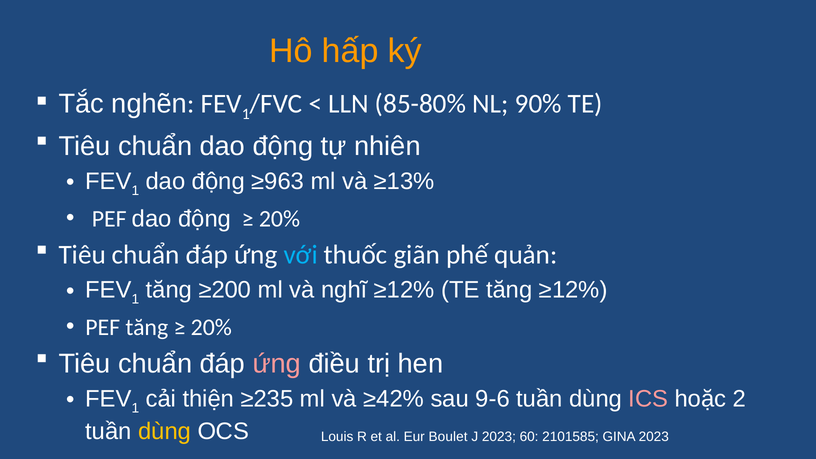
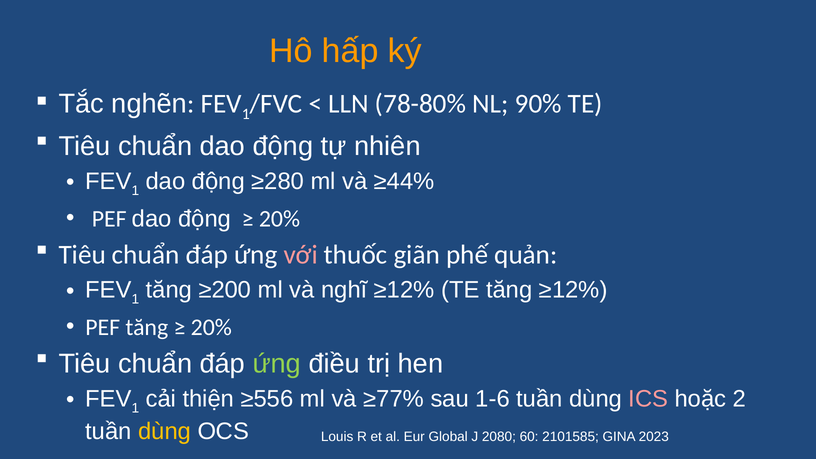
85-80%: 85-80% -> 78-80%
≥963: ≥963 -> ≥280
≥13%: ≥13% -> ≥44%
với colour: light blue -> pink
ứng at (277, 364) colour: pink -> light green
≥235: ≥235 -> ≥556
≥42%: ≥42% -> ≥77%
9-6: 9-6 -> 1-6
Boulet: Boulet -> Global
J 2023: 2023 -> 2080
